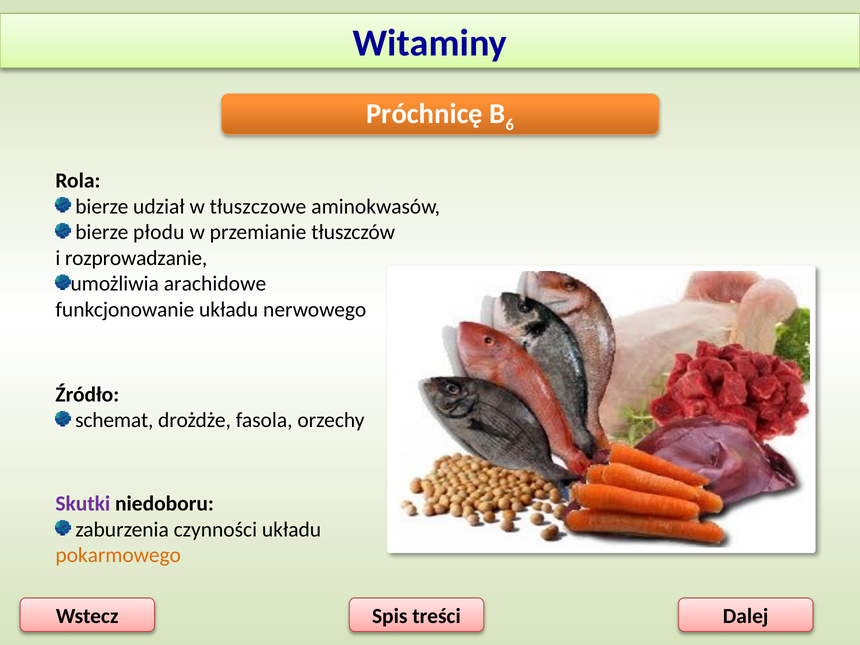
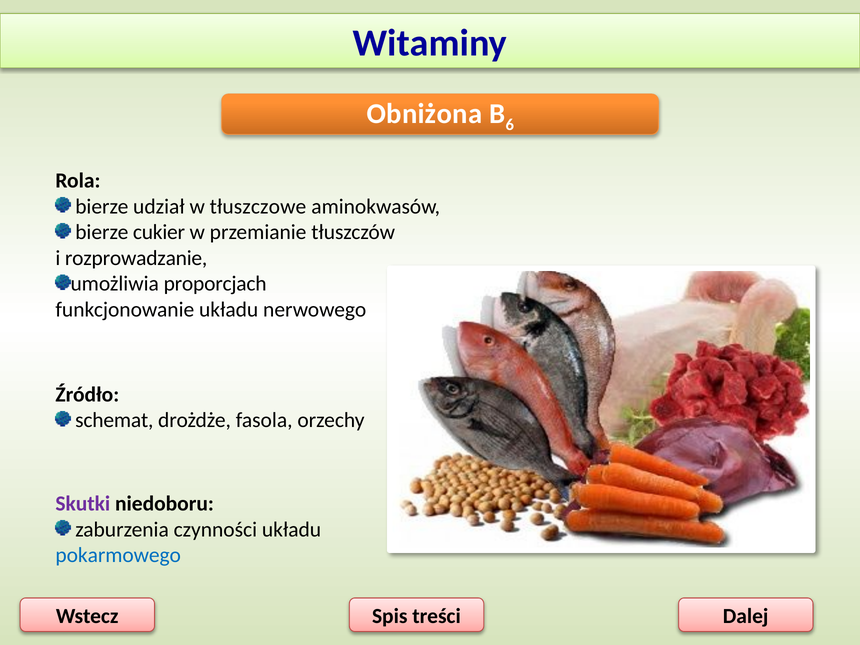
Próchnicę: Próchnicę -> Obniżona
płodu: płodu -> cukier
arachidowe: arachidowe -> proporcjach
pokarmowego colour: orange -> blue
